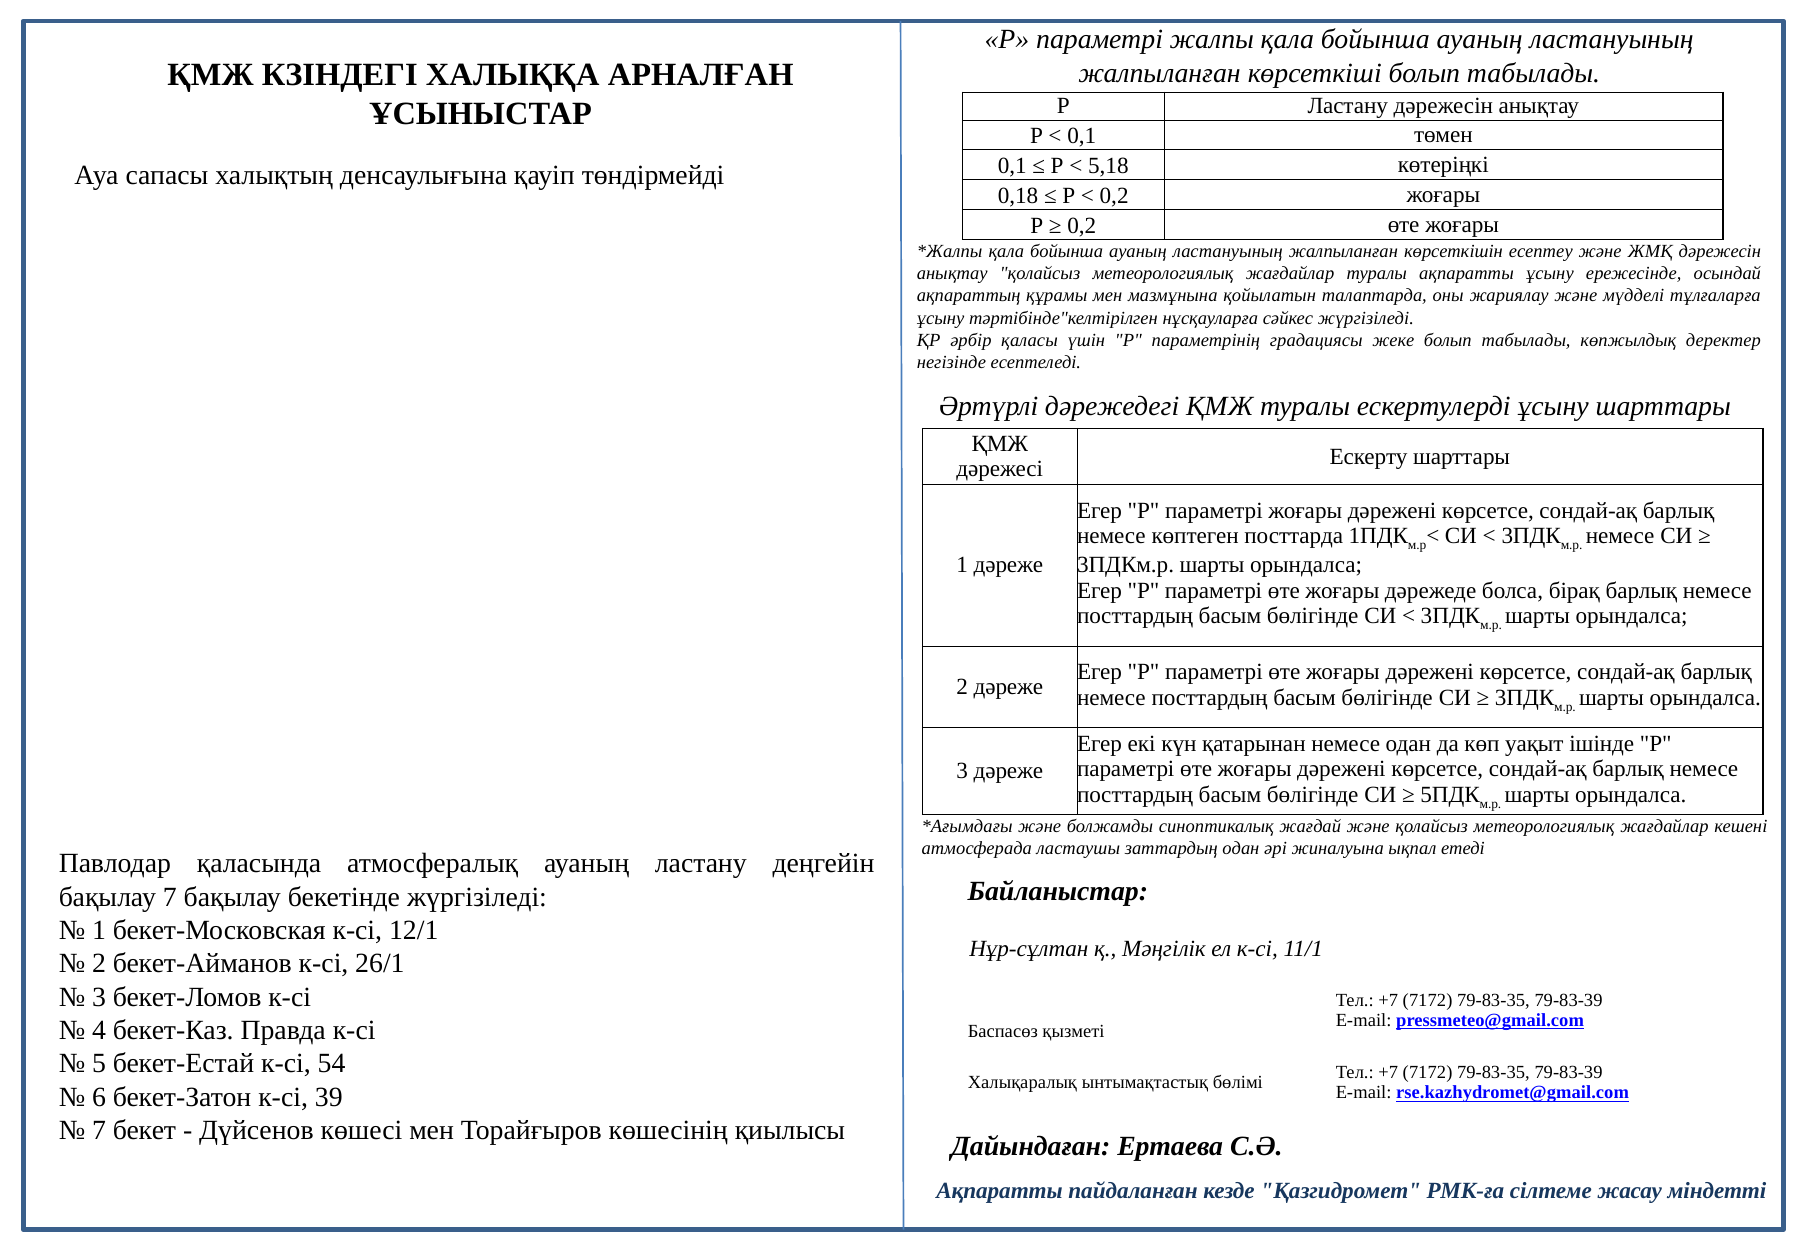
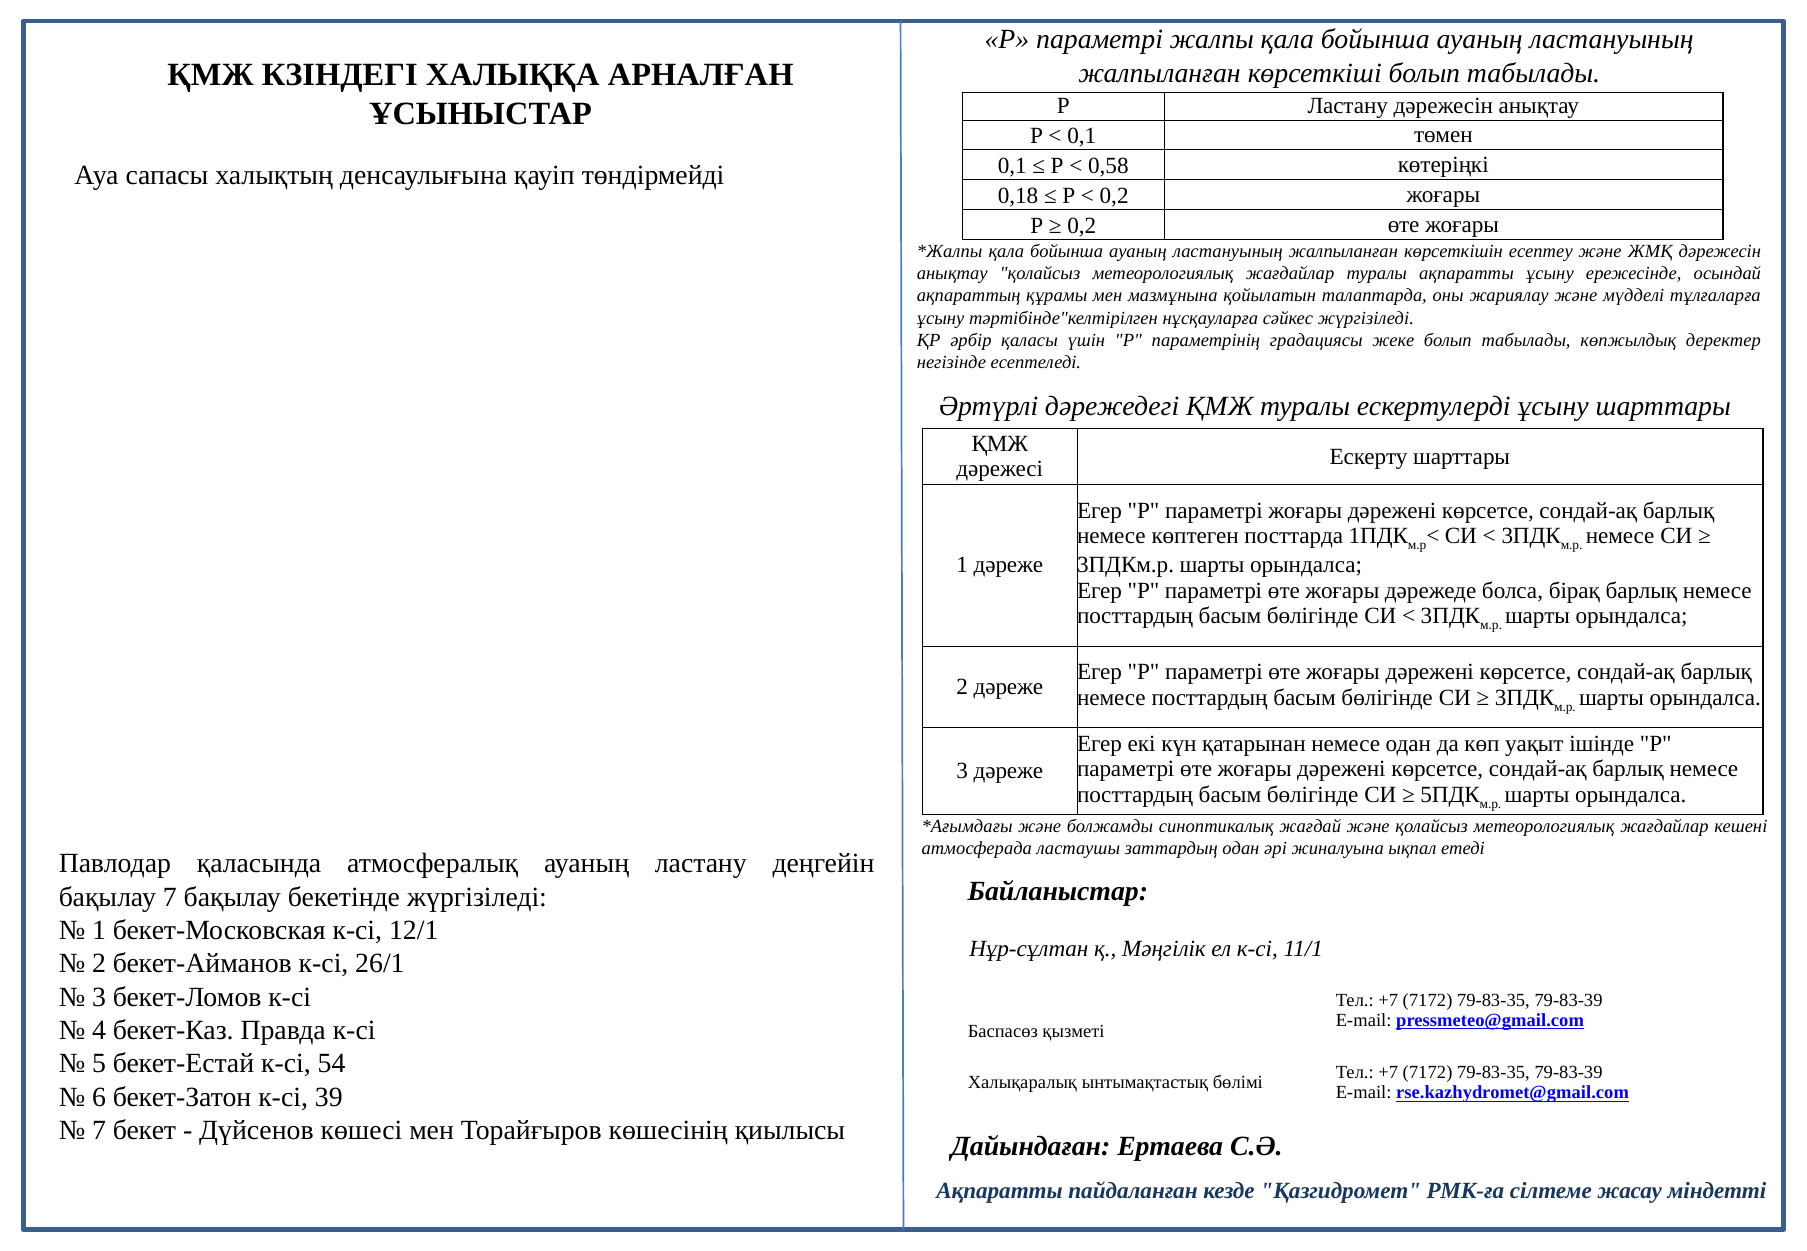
5,18: 5,18 -> 0,58
